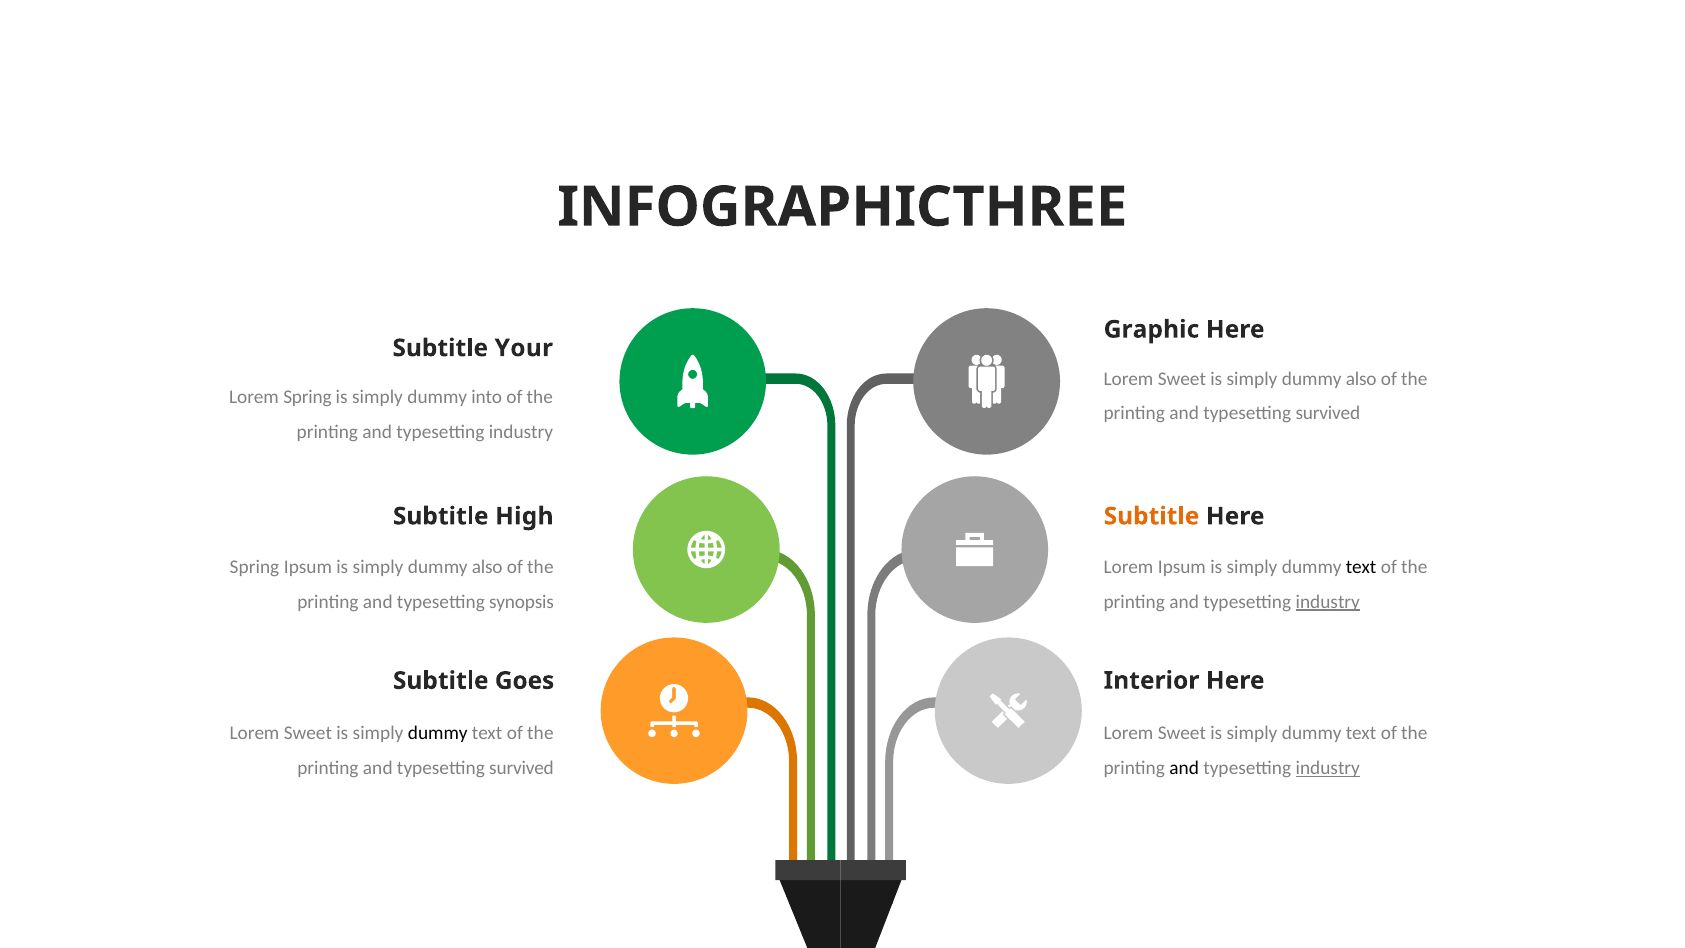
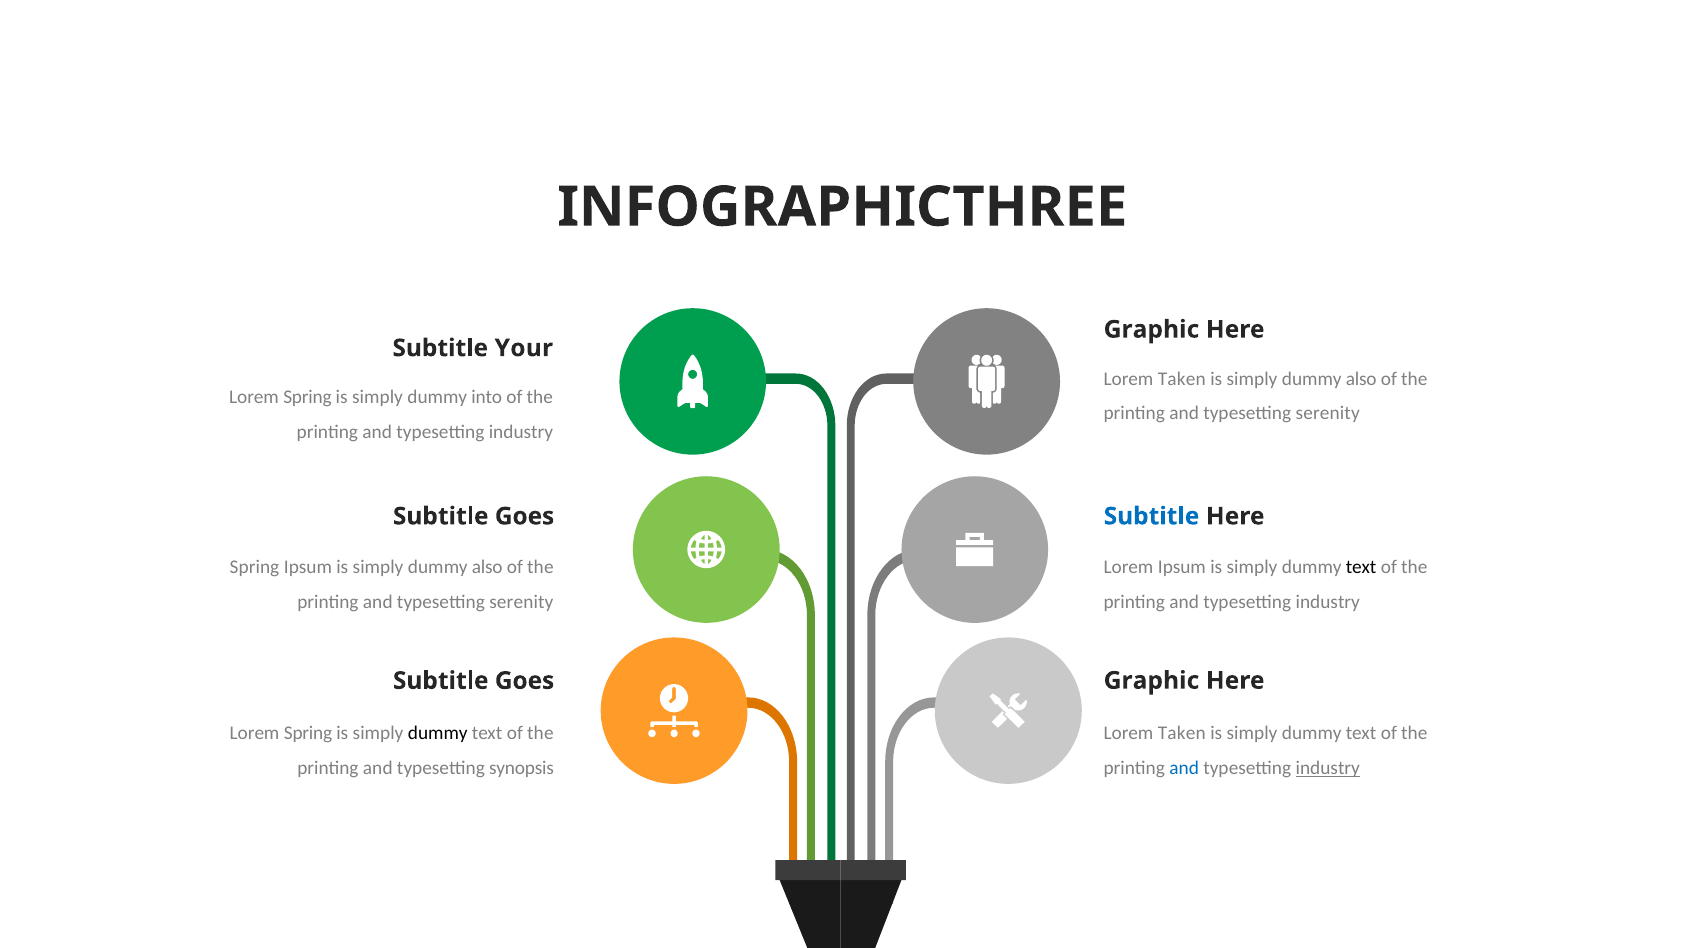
Sweet at (1182, 379): Sweet -> Taken
survived at (1328, 413): survived -> serenity
High at (524, 516): High -> Goes
Subtitle at (1152, 516) colour: orange -> blue
synopsis at (522, 602): synopsis -> serenity
industry at (1328, 602) underline: present -> none
Interior at (1152, 680): Interior -> Graphic
Sweet at (1182, 733): Sweet -> Taken
Sweet at (308, 733): Sweet -> Spring
and at (1184, 768) colour: black -> blue
survived at (522, 768): survived -> synopsis
